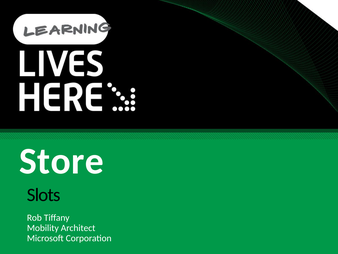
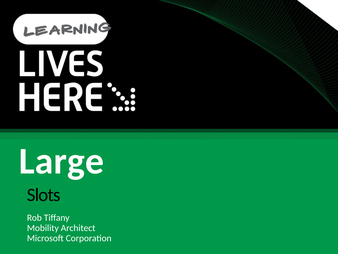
Store: Store -> Large
